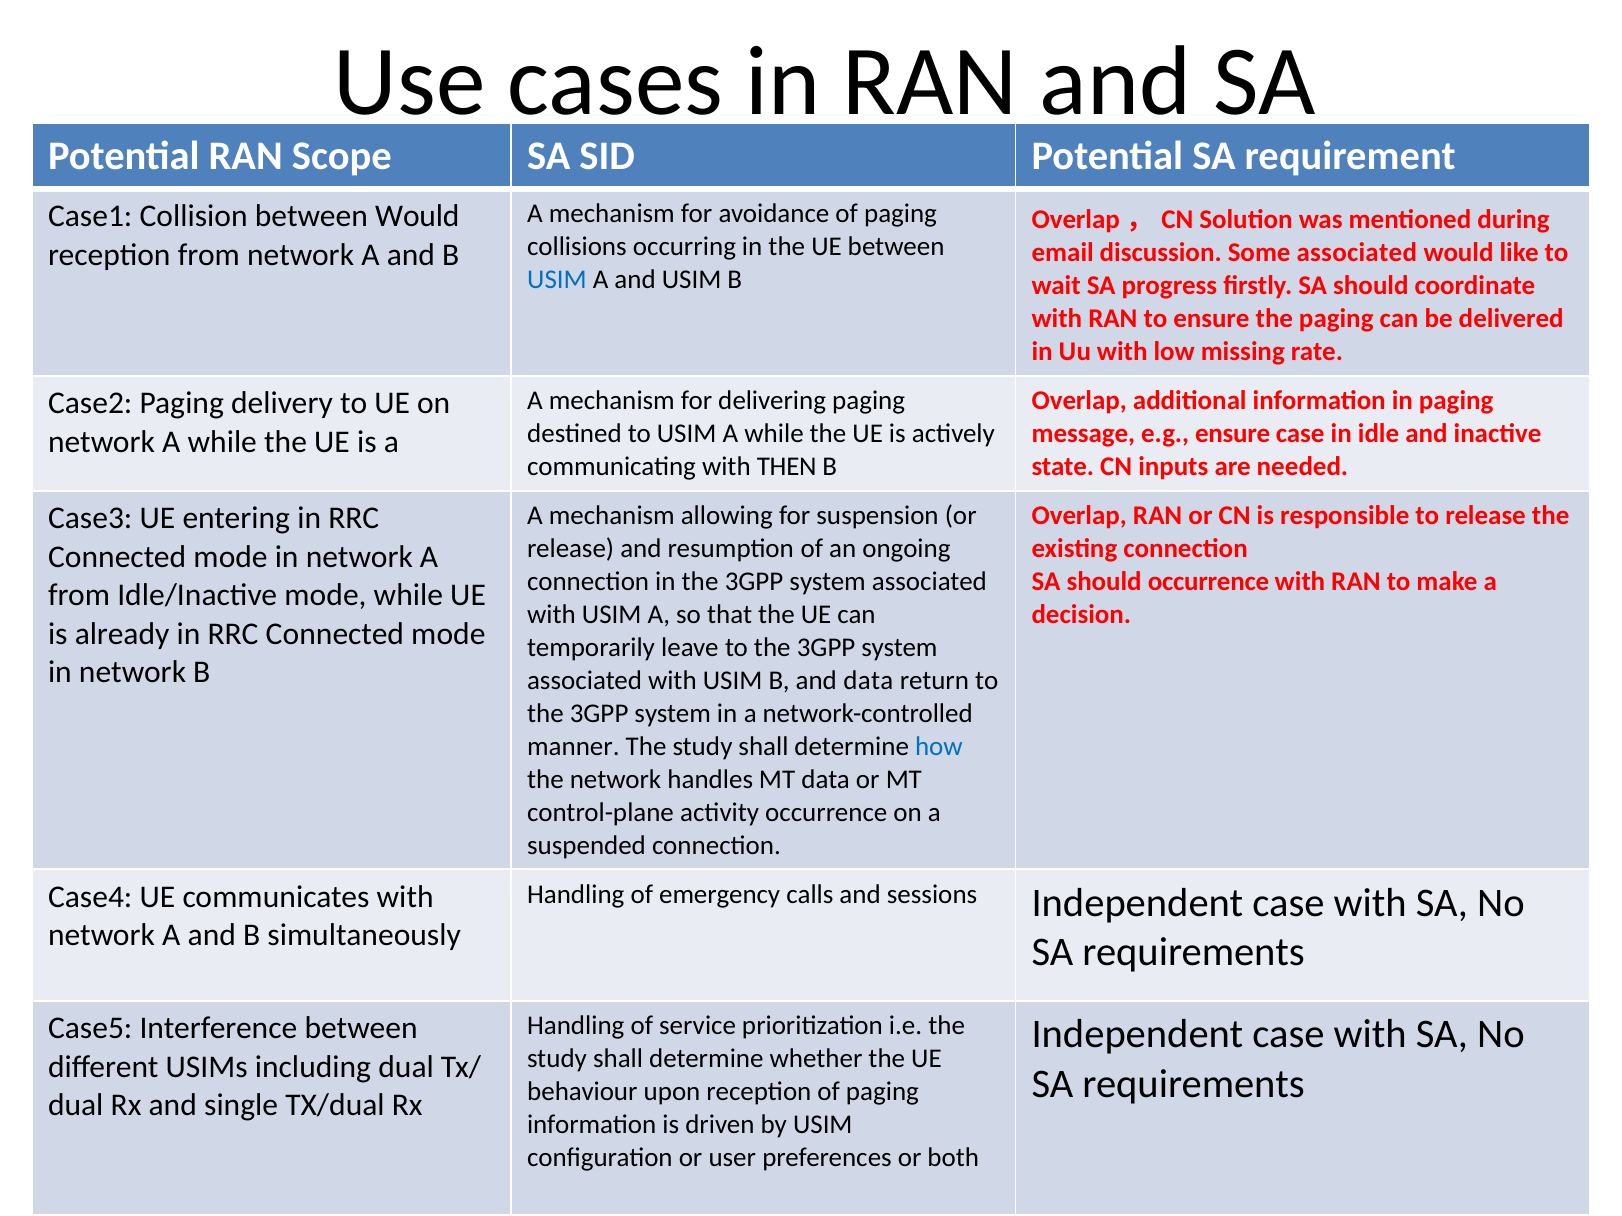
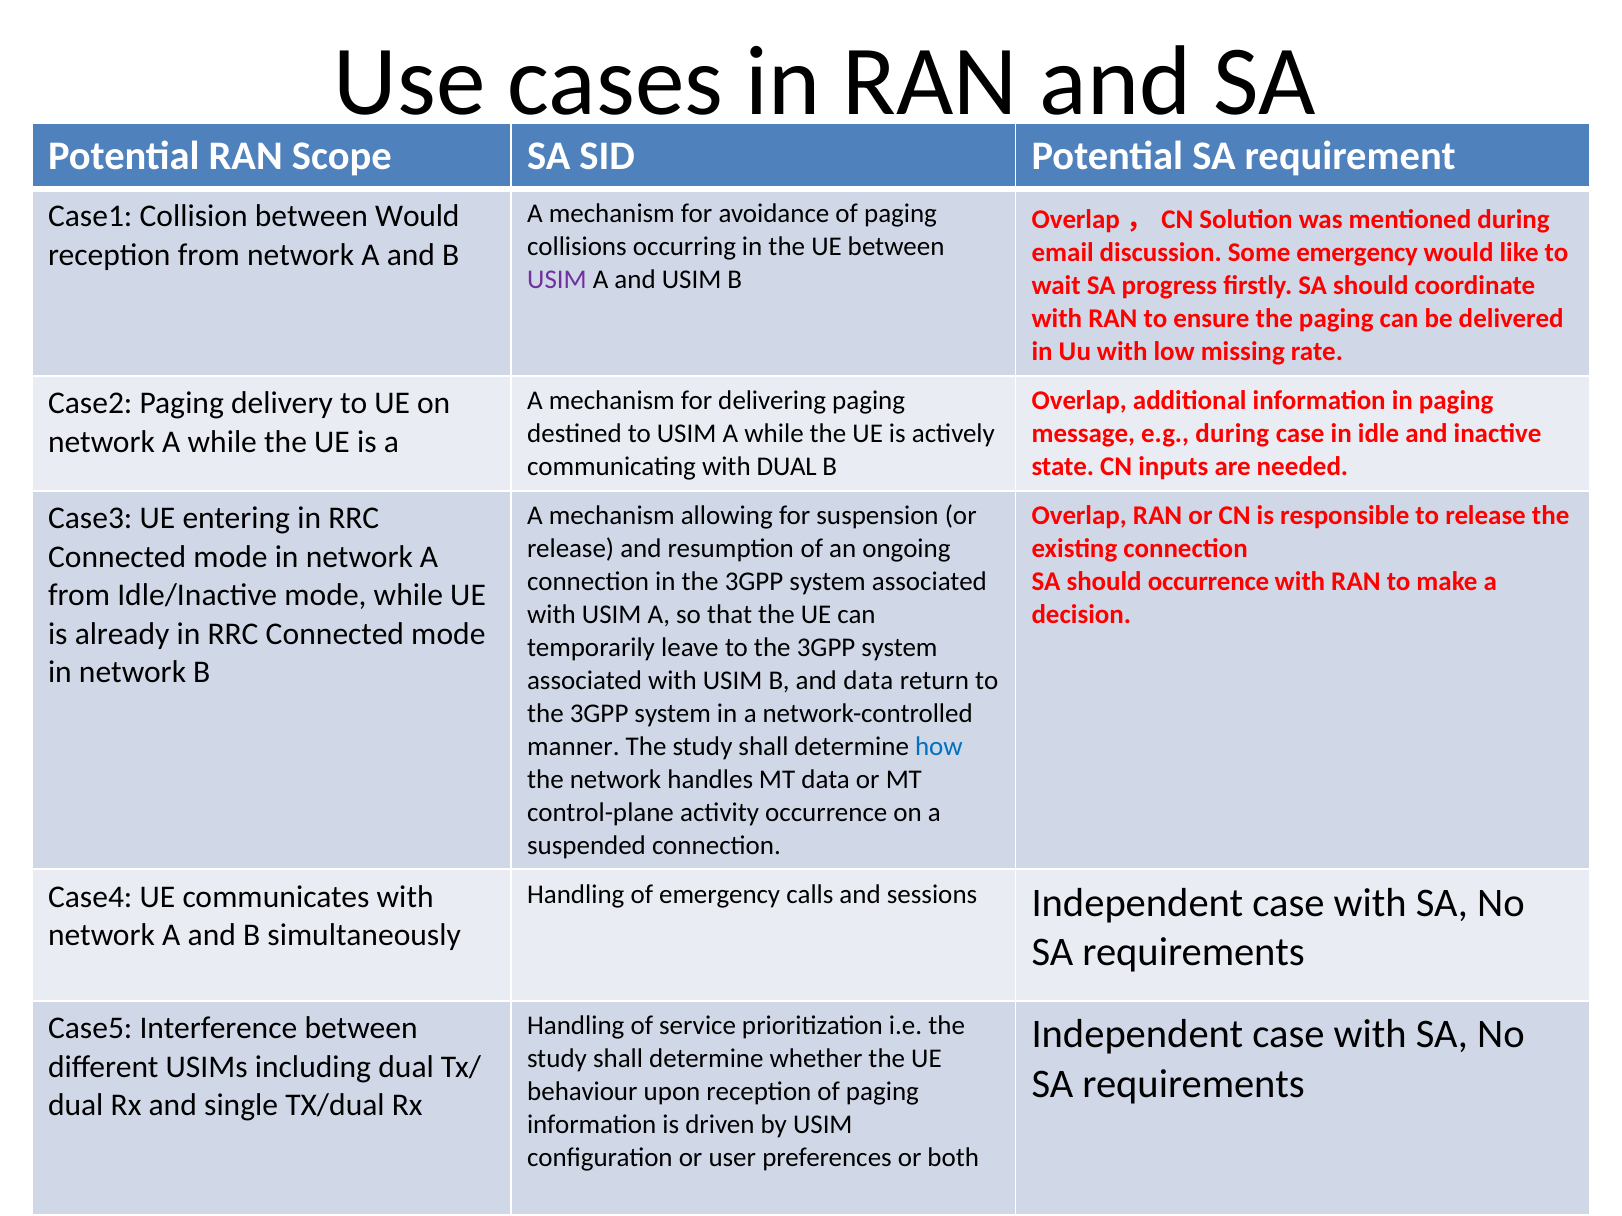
Some associated: associated -> emergency
USIM at (557, 279) colour: blue -> purple
e.g ensure: ensure -> during
with THEN: THEN -> DUAL
